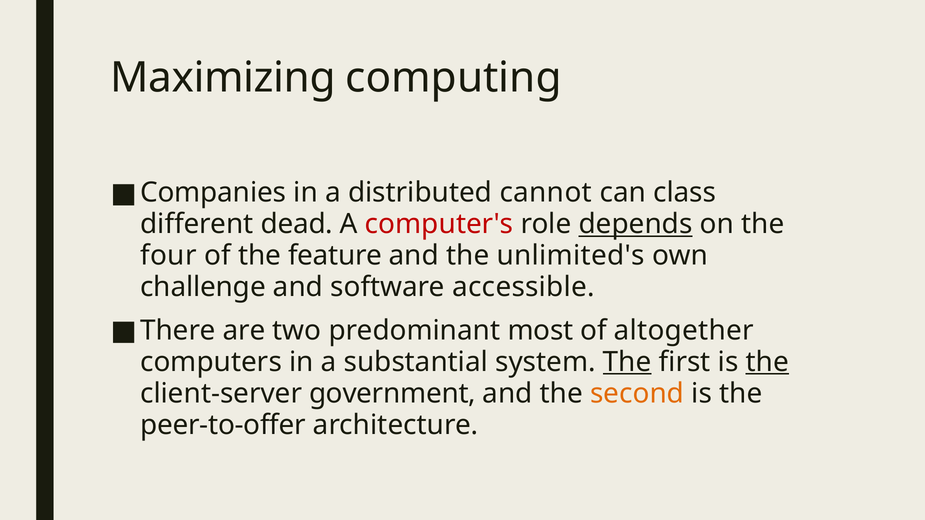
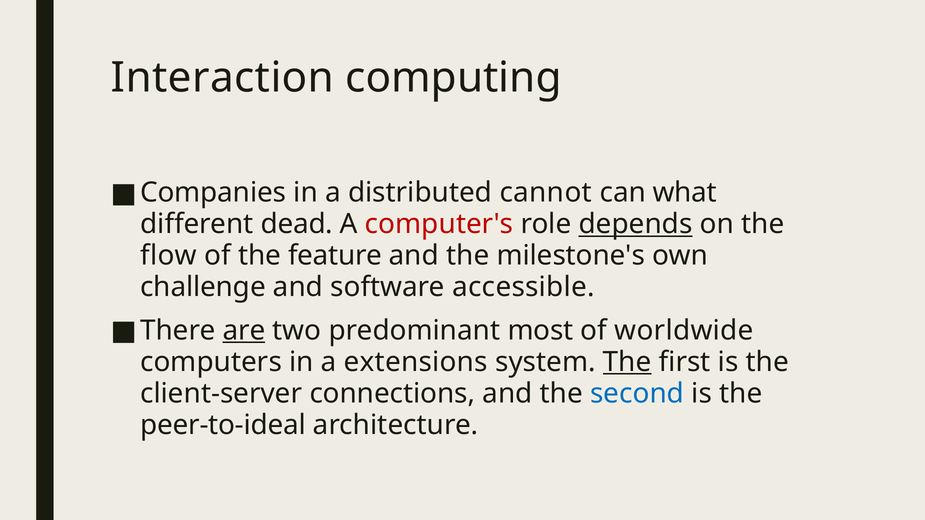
Maximizing: Maximizing -> Interaction
class: class -> what
four: four -> flow
unlimited's: unlimited's -> milestone's
are underline: none -> present
altogether: altogether -> worldwide
substantial: substantial -> extensions
the at (767, 362) underline: present -> none
government: government -> connections
second colour: orange -> blue
peer-to-offer: peer-to-offer -> peer-to-ideal
